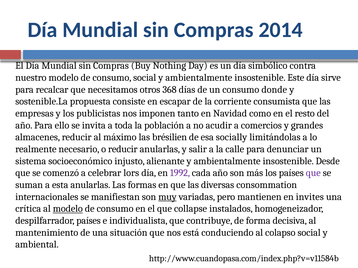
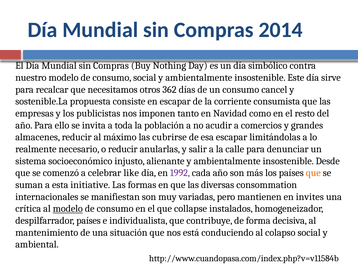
368: 368 -> 362
donde: donde -> cancel
brésilien: brésilien -> cubrirse
esa socially: socially -> escapar
lors: lors -> like
que at (313, 173) colour: purple -> orange
esta anularlas: anularlas -> initiative
muy underline: present -> none
